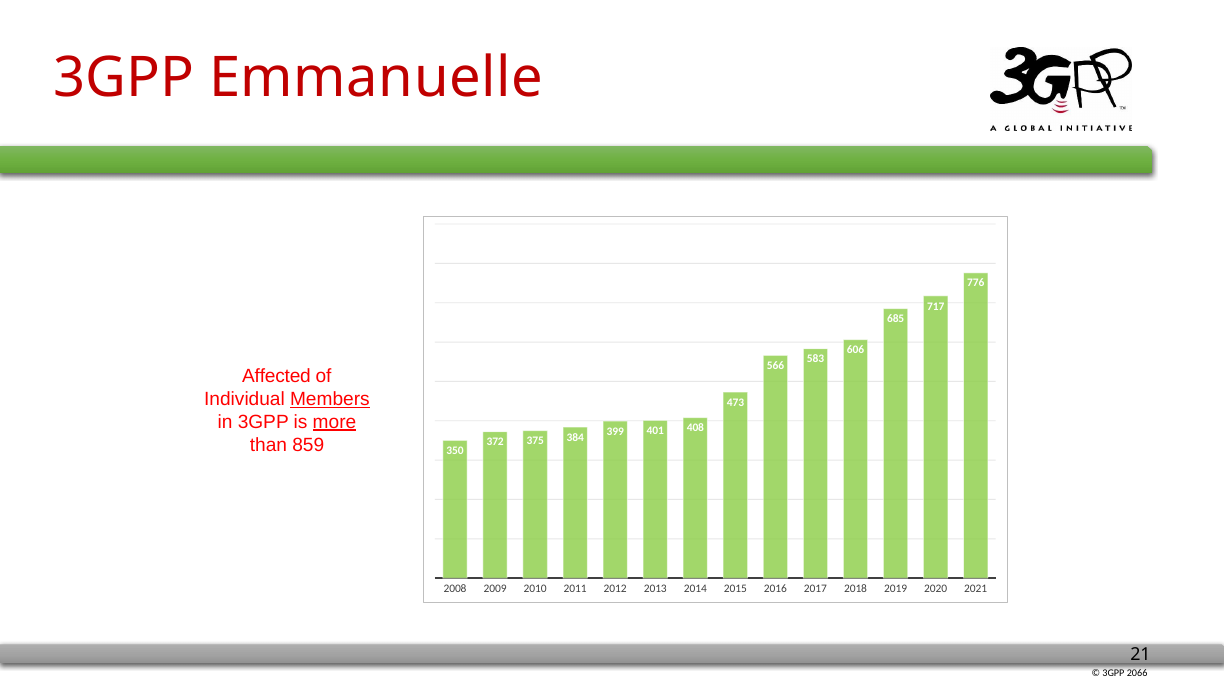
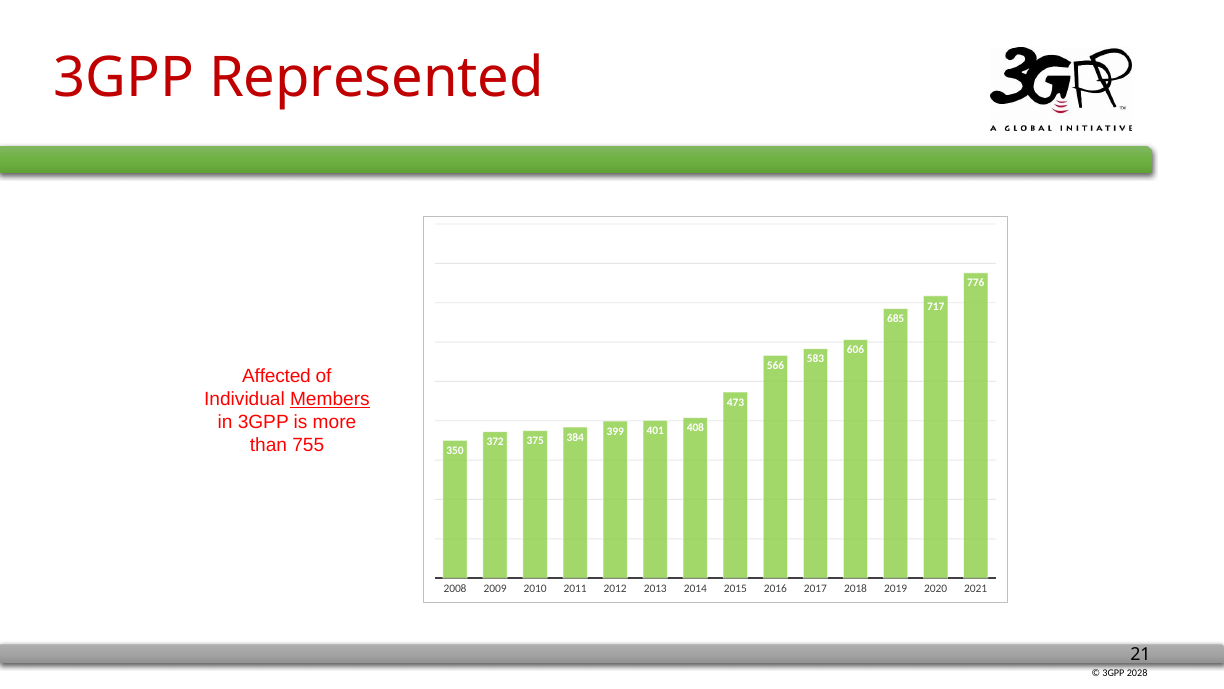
Emmanuelle: Emmanuelle -> Represented
more underline: present -> none
859: 859 -> 755
2066: 2066 -> 2028
